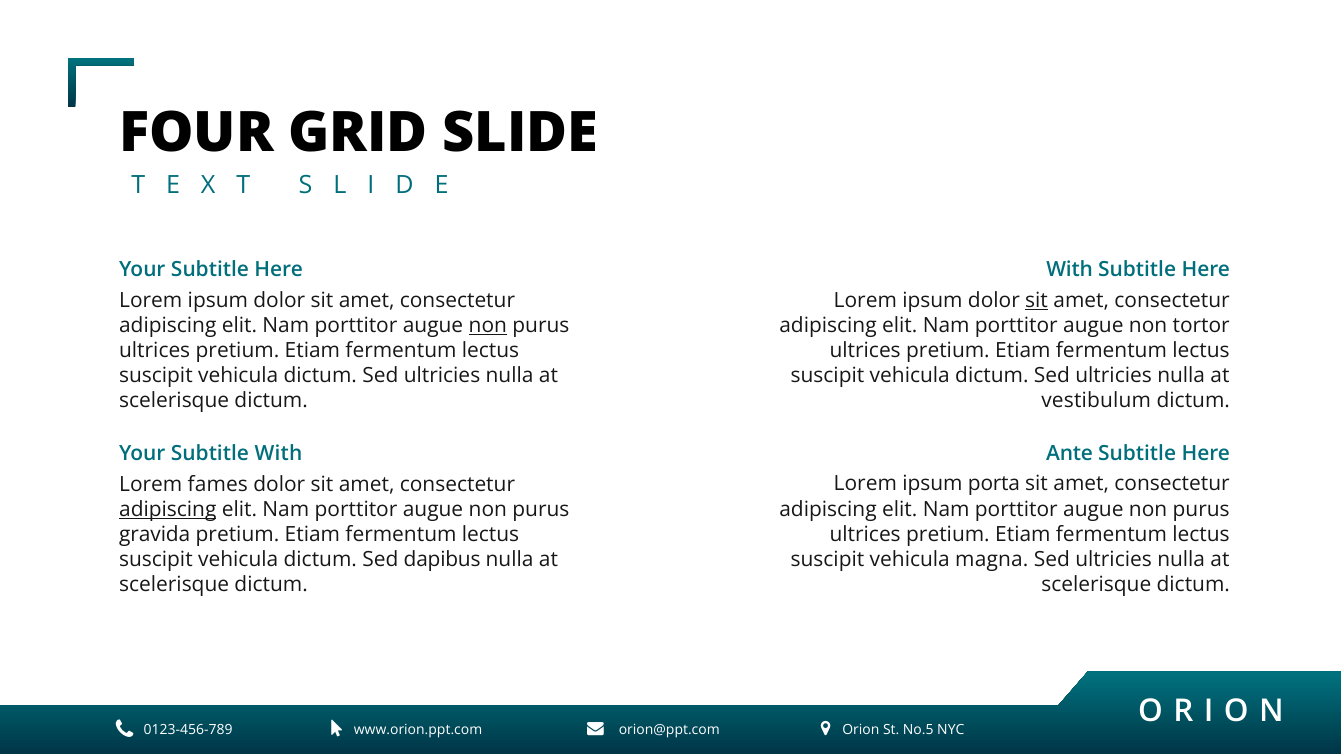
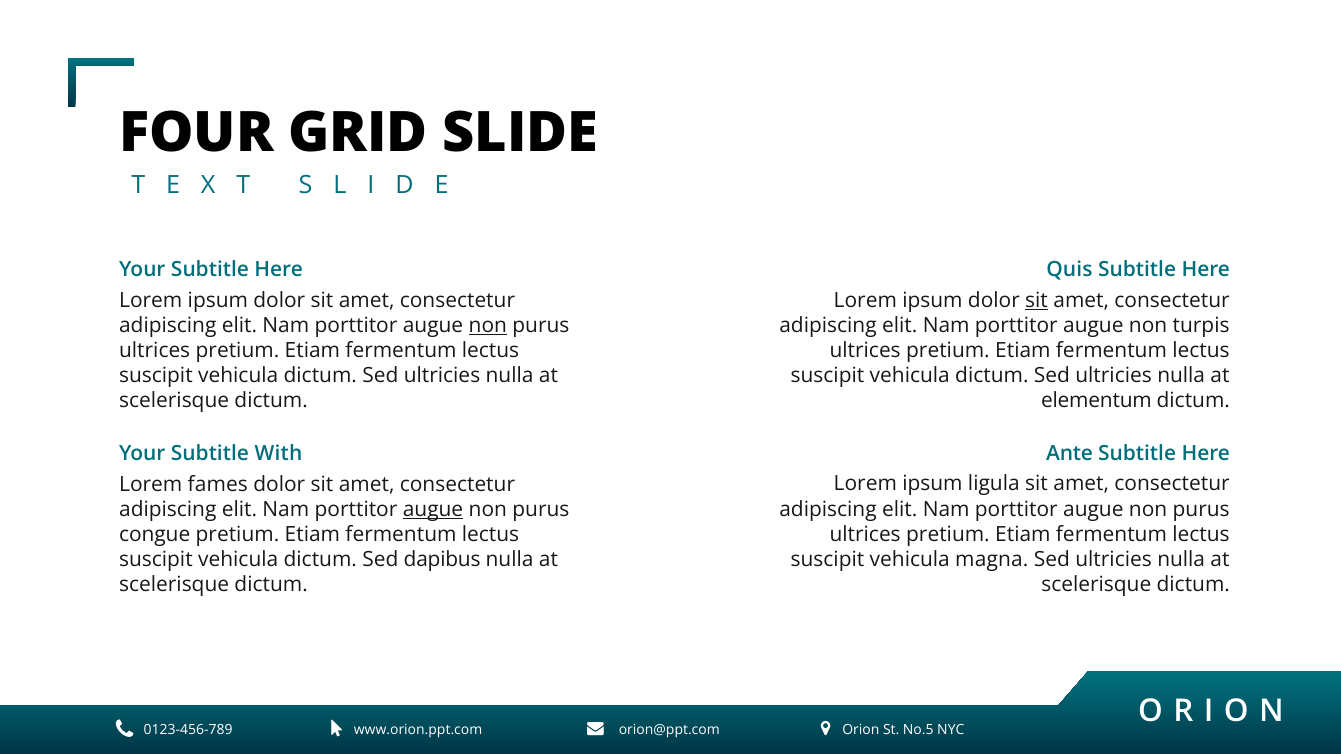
With at (1070, 270): With -> Quis
tortor: tortor -> turpis
vestibulum: vestibulum -> elementum
porta: porta -> ligula
adipiscing at (168, 510) underline: present -> none
augue at (433, 510) underline: none -> present
gravida: gravida -> congue
